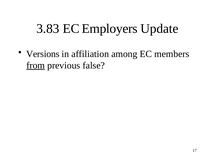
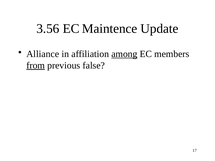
3.83: 3.83 -> 3.56
Employers: Employers -> Maintence
Versions: Versions -> Alliance
among underline: none -> present
